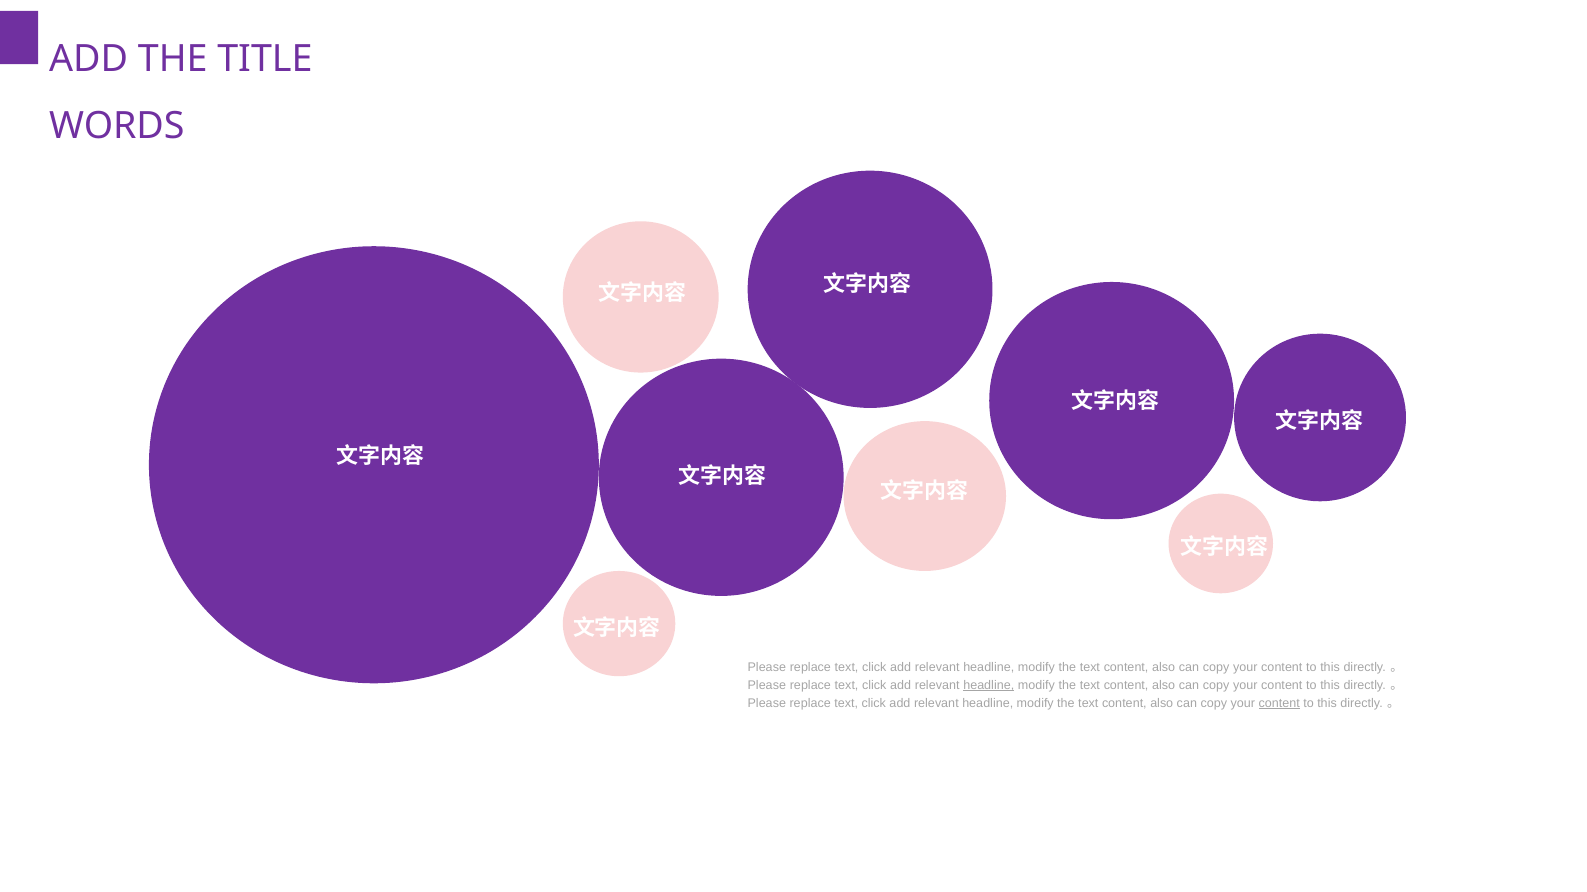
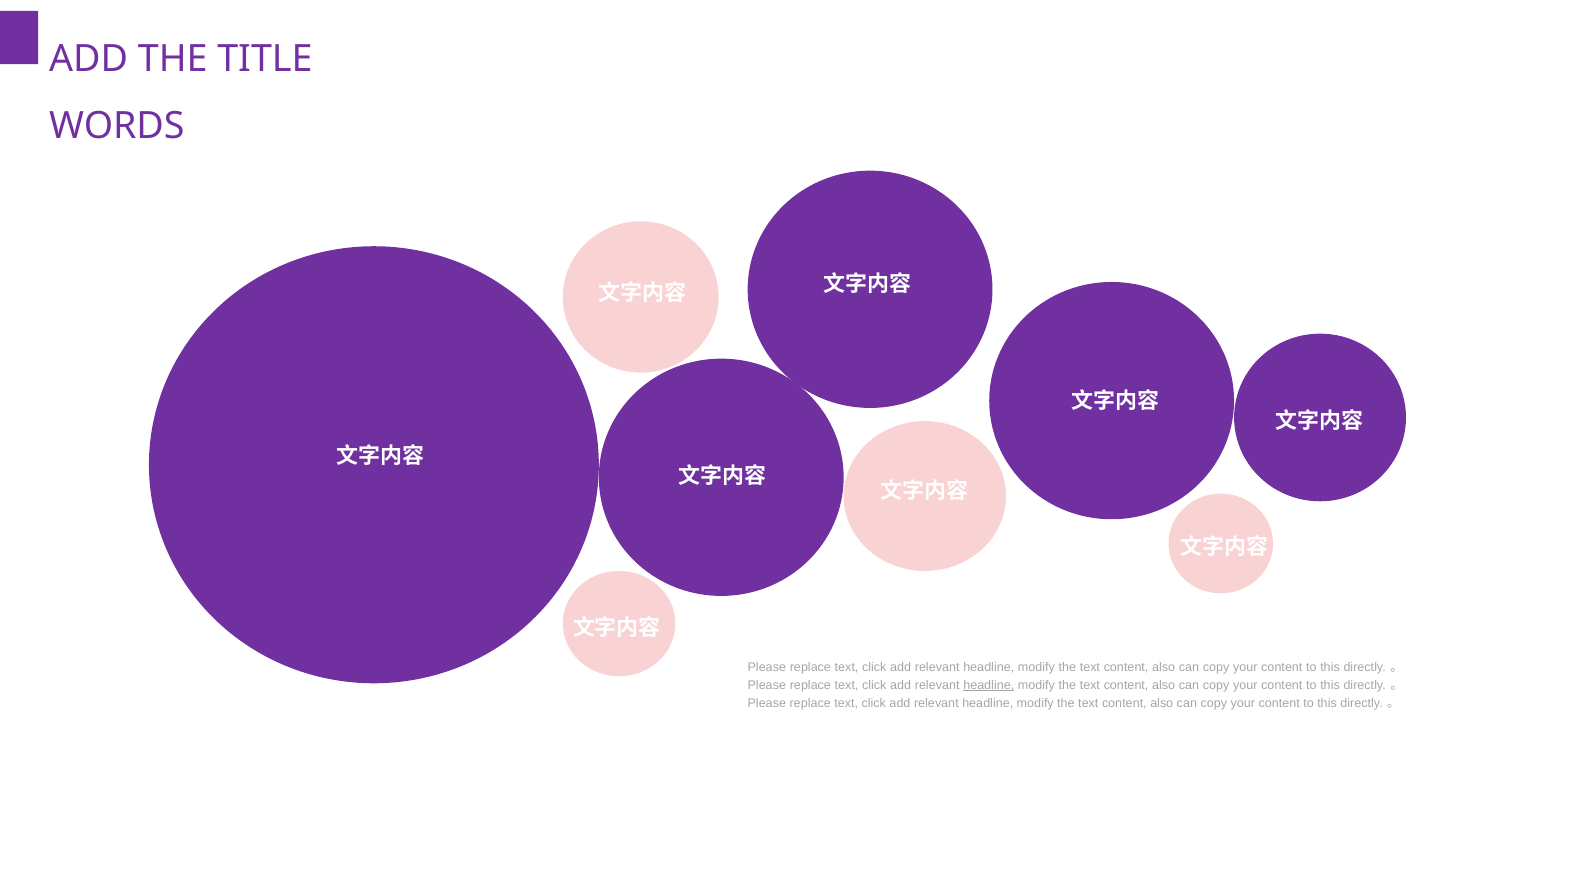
content at (1279, 704) underline: present -> none
